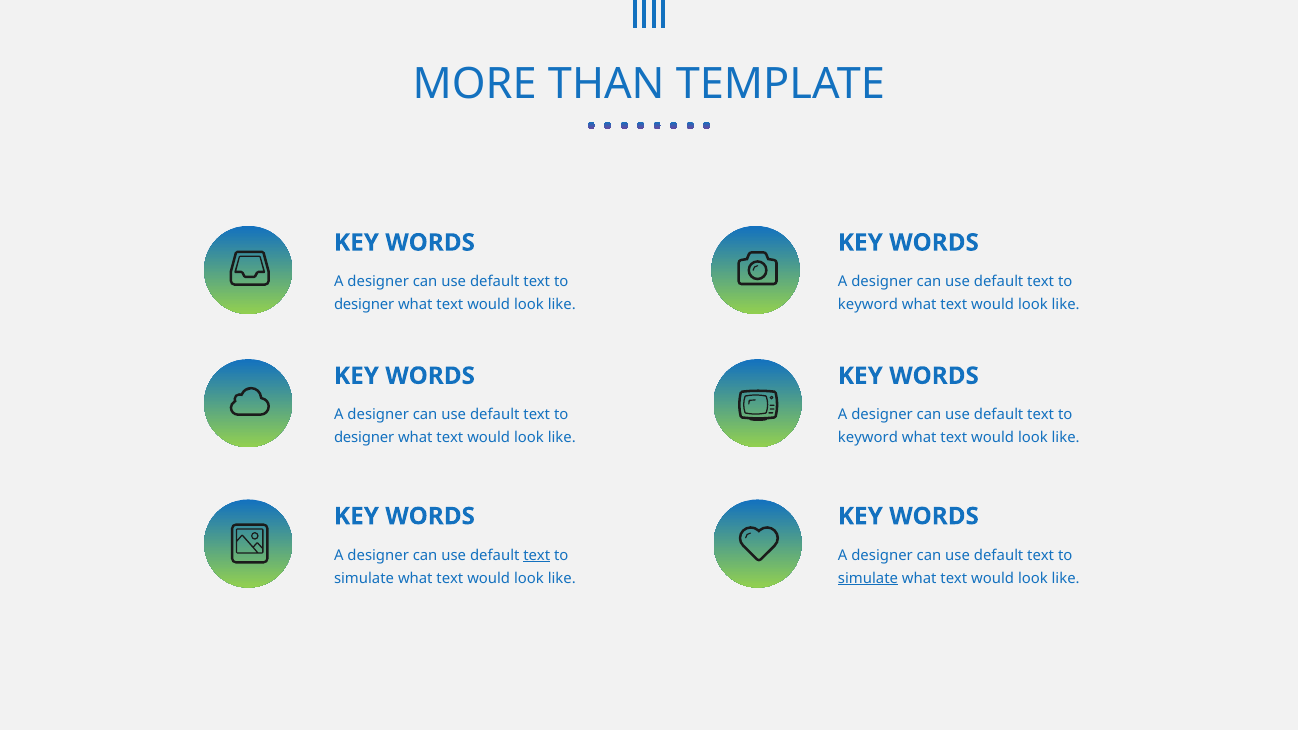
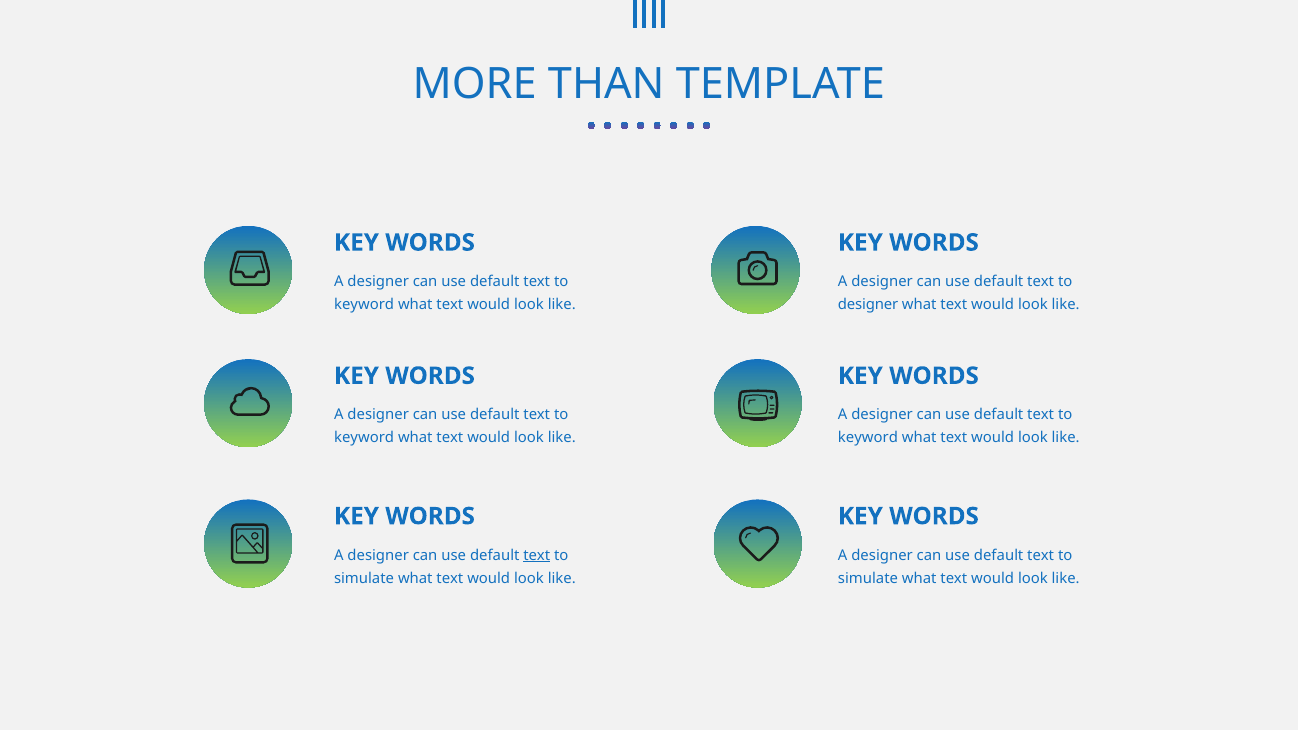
designer at (364, 305): designer -> keyword
keyword at (868, 305): keyword -> designer
designer at (364, 438): designer -> keyword
simulate at (868, 578) underline: present -> none
